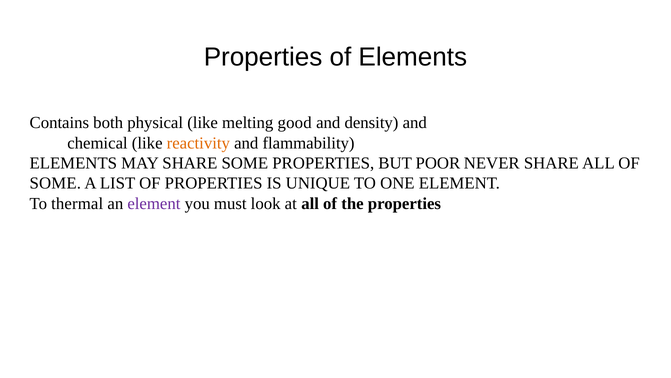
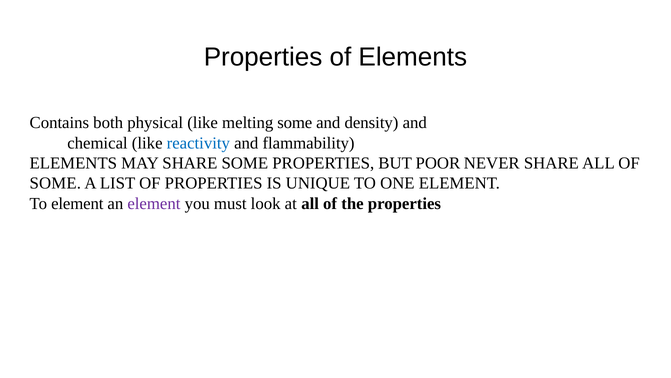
melting good: good -> some
reactivity colour: orange -> blue
To thermal: thermal -> element
